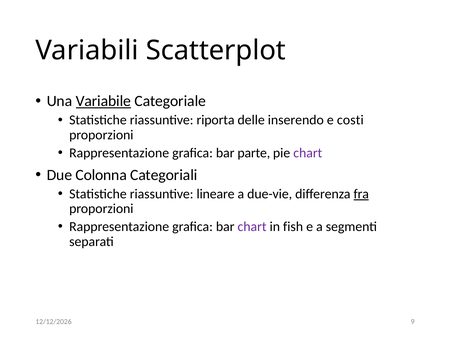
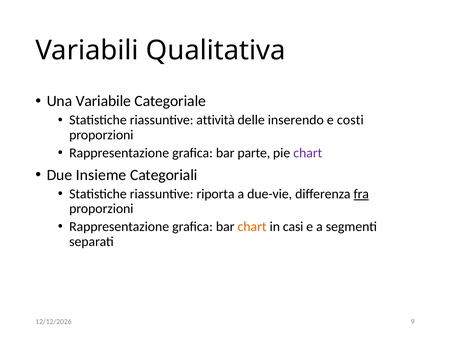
Scatterplot: Scatterplot -> Qualitativa
Variabile underline: present -> none
riporta: riporta -> attività
Colonna: Colonna -> Insieme
lineare: lineare -> riporta
chart at (252, 227) colour: purple -> orange
fish: fish -> casi
